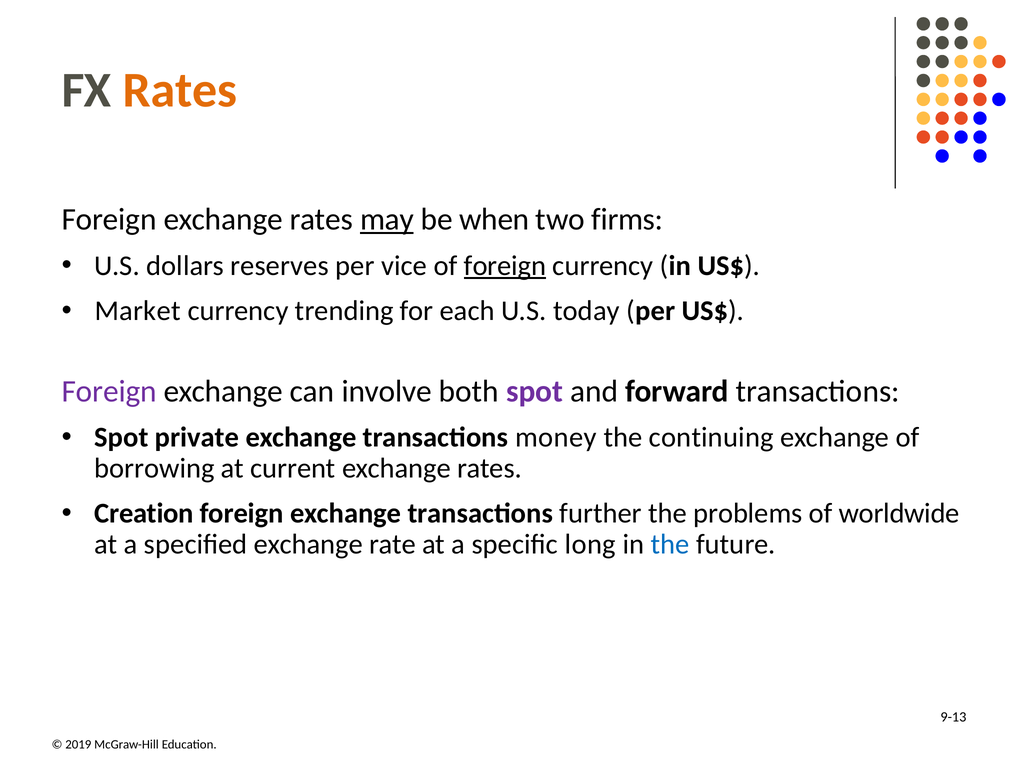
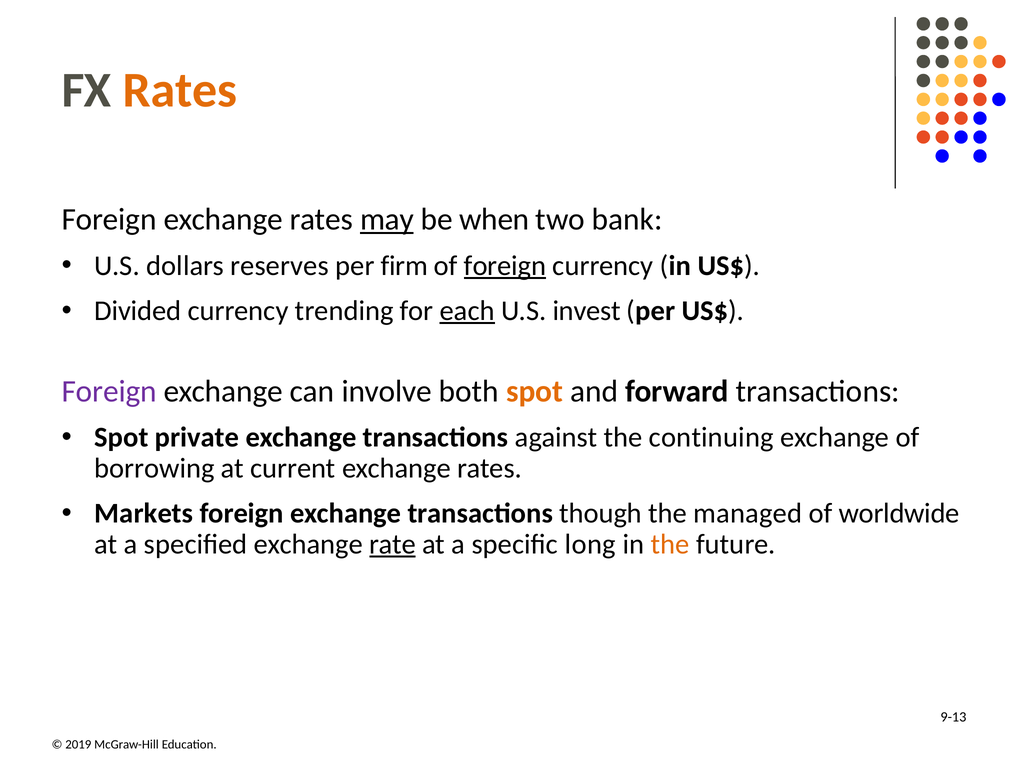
firms: firms -> bank
vice: vice -> firm
Market: Market -> Divided
each underline: none -> present
today: today -> invest
spot at (535, 391) colour: purple -> orange
money: money -> against
Creation: Creation -> Markets
further: further -> though
problems: problems -> managed
rate underline: none -> present
the at (670, 544) colour: blue -> orange
